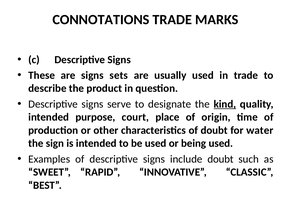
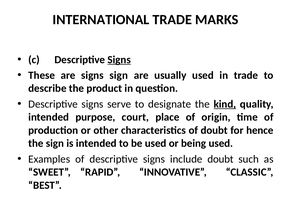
CONNOTATIONS: CONNOTATIONS -> INTERNATIONAL
Signs at (119, 60) underline: none -> present
signs sets: sets -> sign
water: water -> hence
